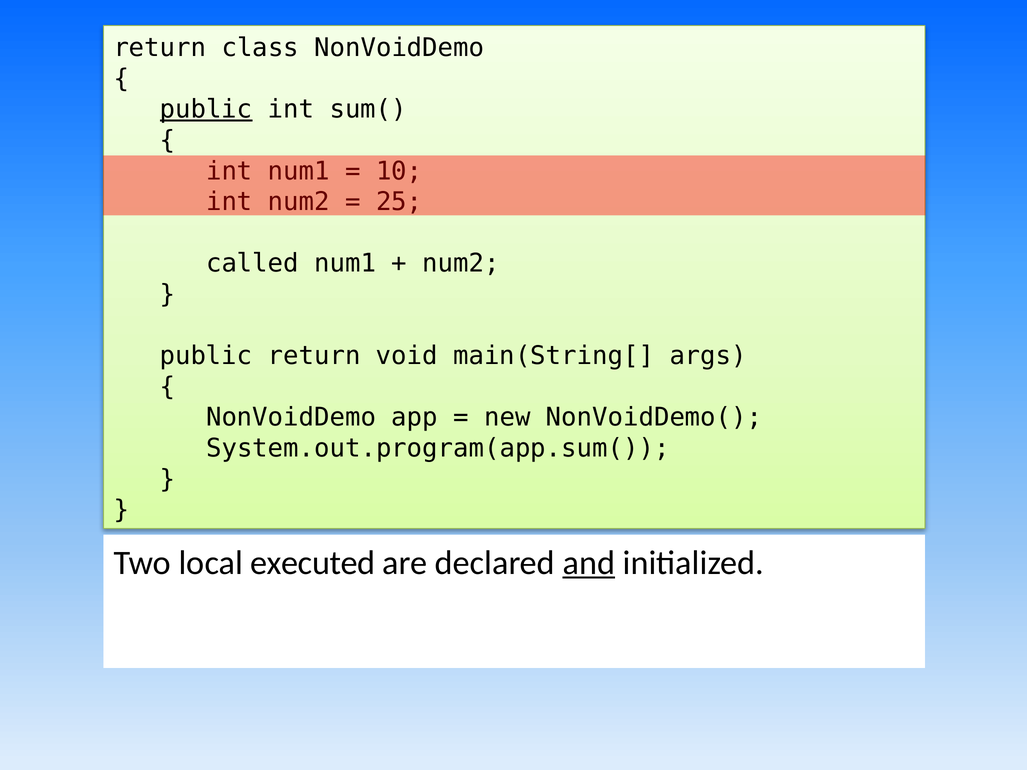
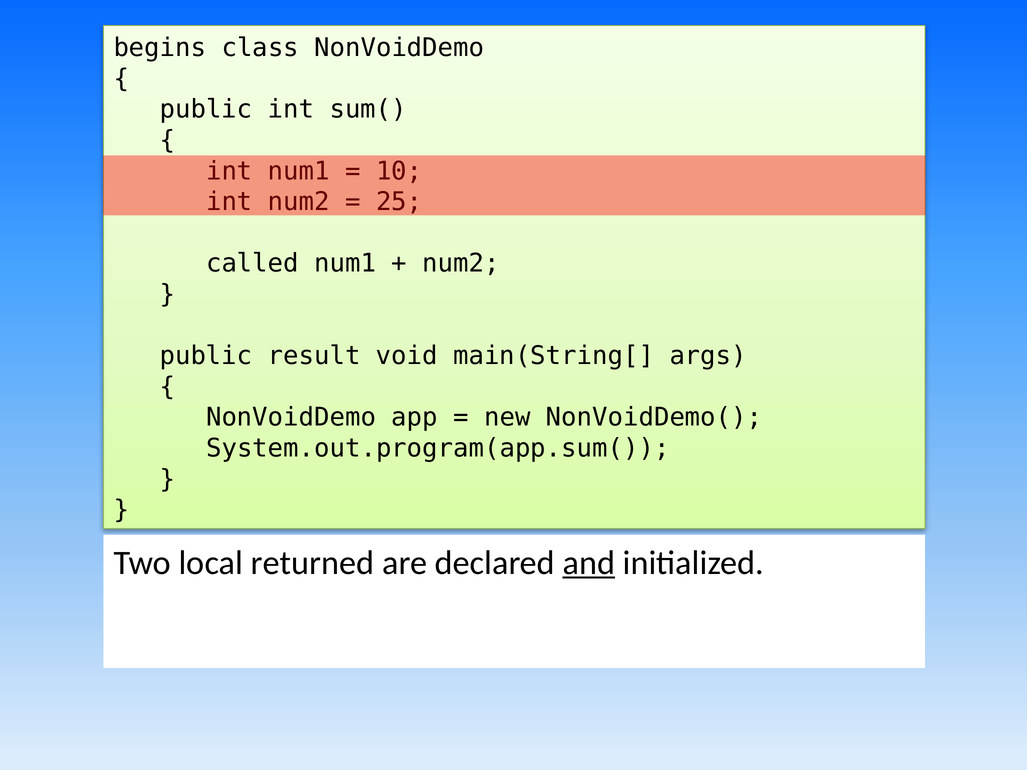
return at (160, 48): return -> begins
public at (206, 110) underline: present -> none
public return: return -> result
executed: executed -> returned
